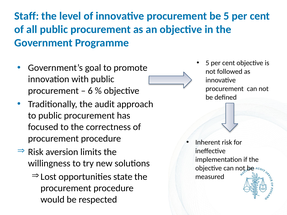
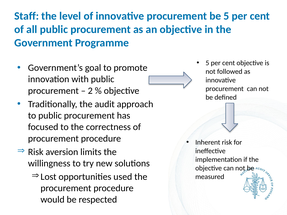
6: 6 -> 2
state: state -> used
